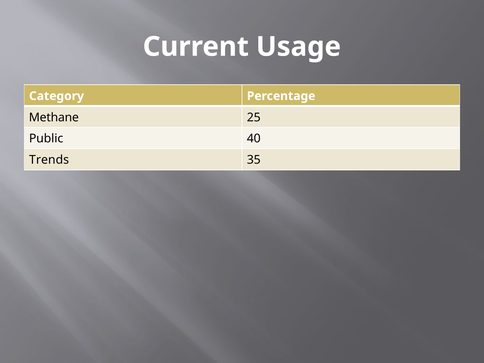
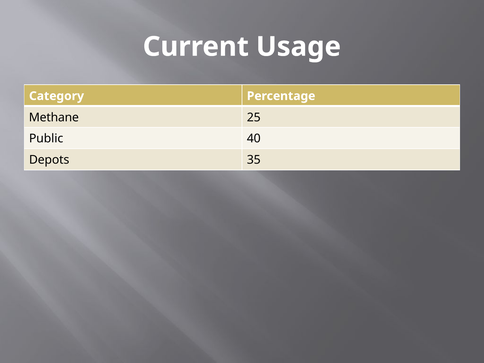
Trends: Trends -> Depots
